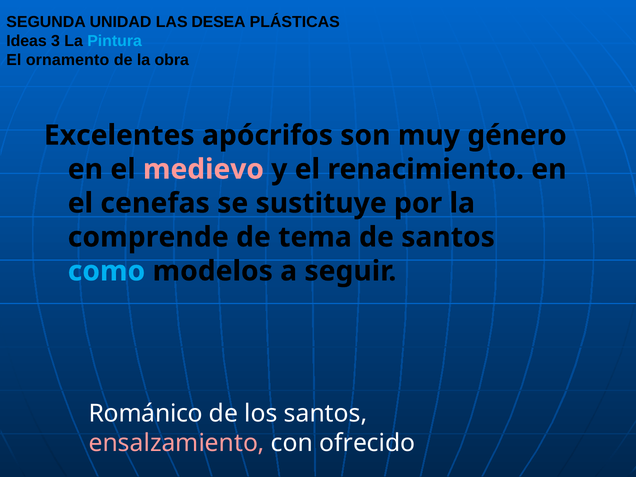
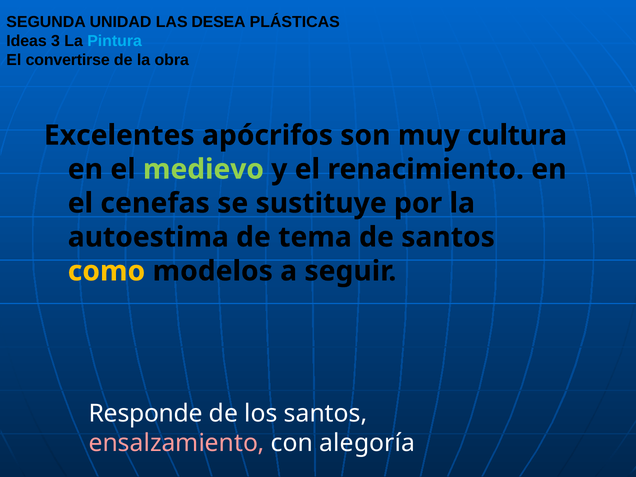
ornamento: ornamento -> convertirse
género: género -> cultura
medievo colour: pink -> light green
comprende: comprende -> autoestima
como colour: light blue -> yellow
Románico: Románico -> Responde
ofrecido: ofrecido -> alegoría
